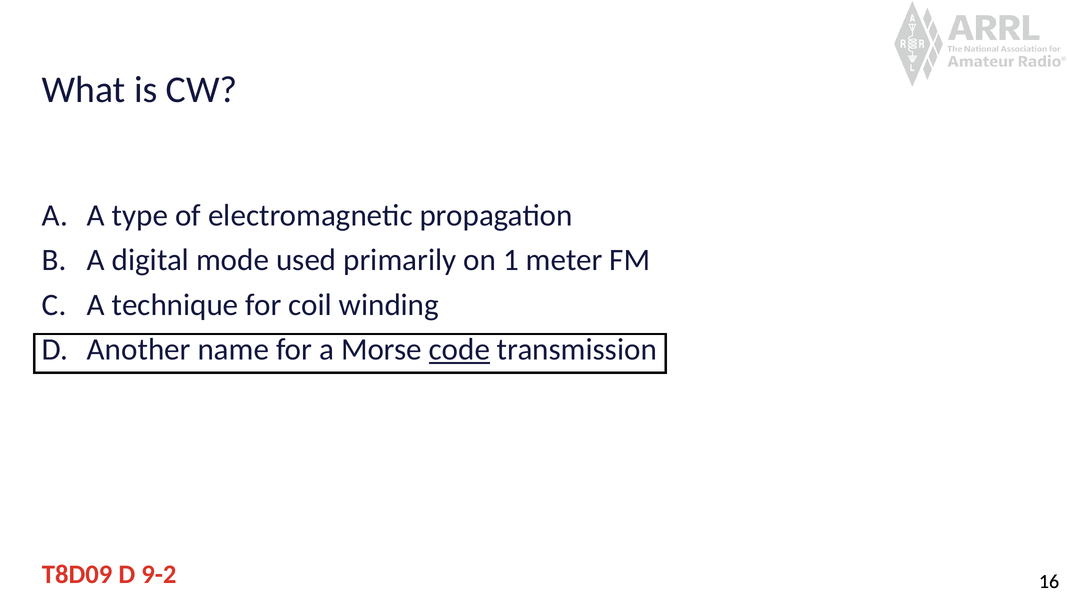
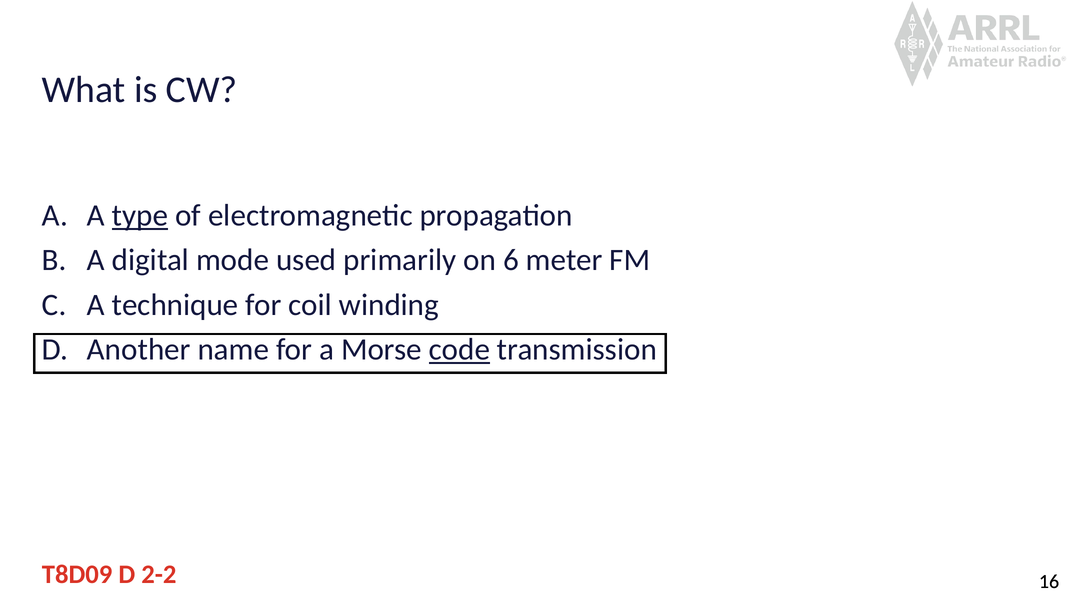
type underline: none -> present
1: 1 -> 6
9-2: 9-2 -> 2-2
